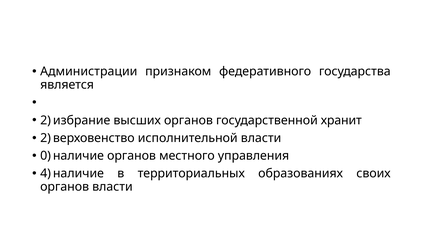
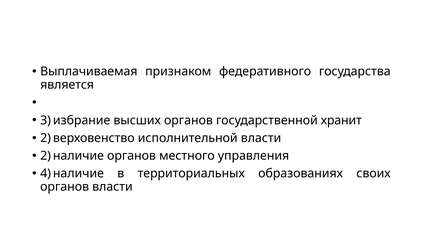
Администрации: Администрации -> Выплачиваемая
2 at (46, 120): 2 -> 3
0 at (46, 156): 0 -> 2
